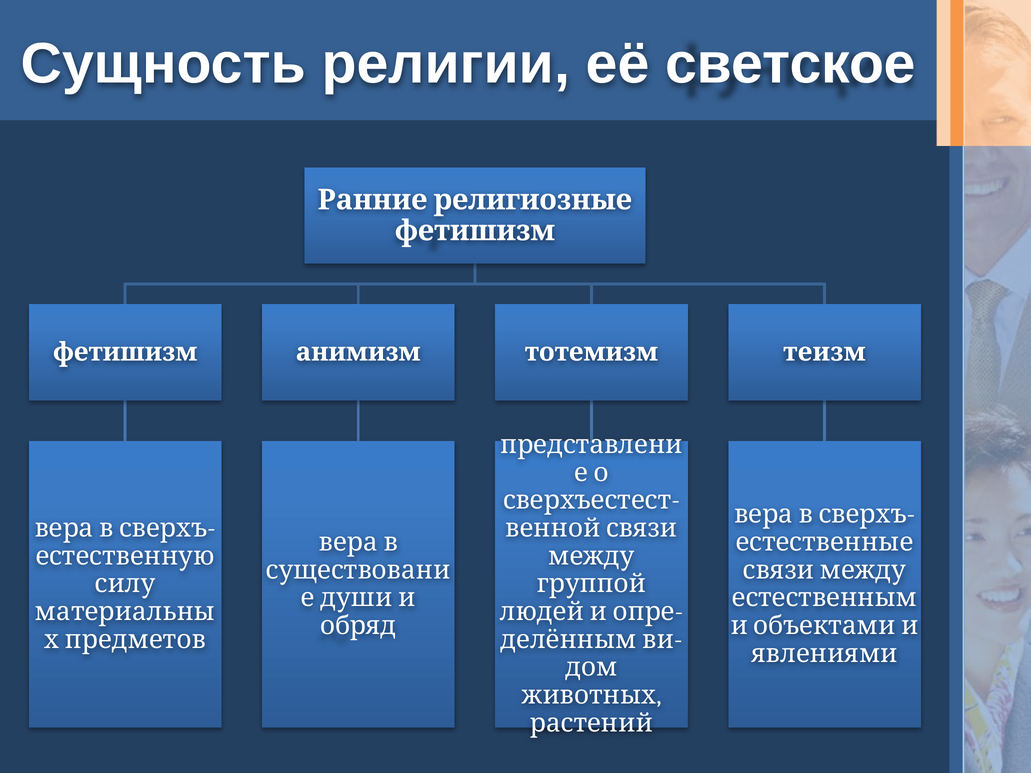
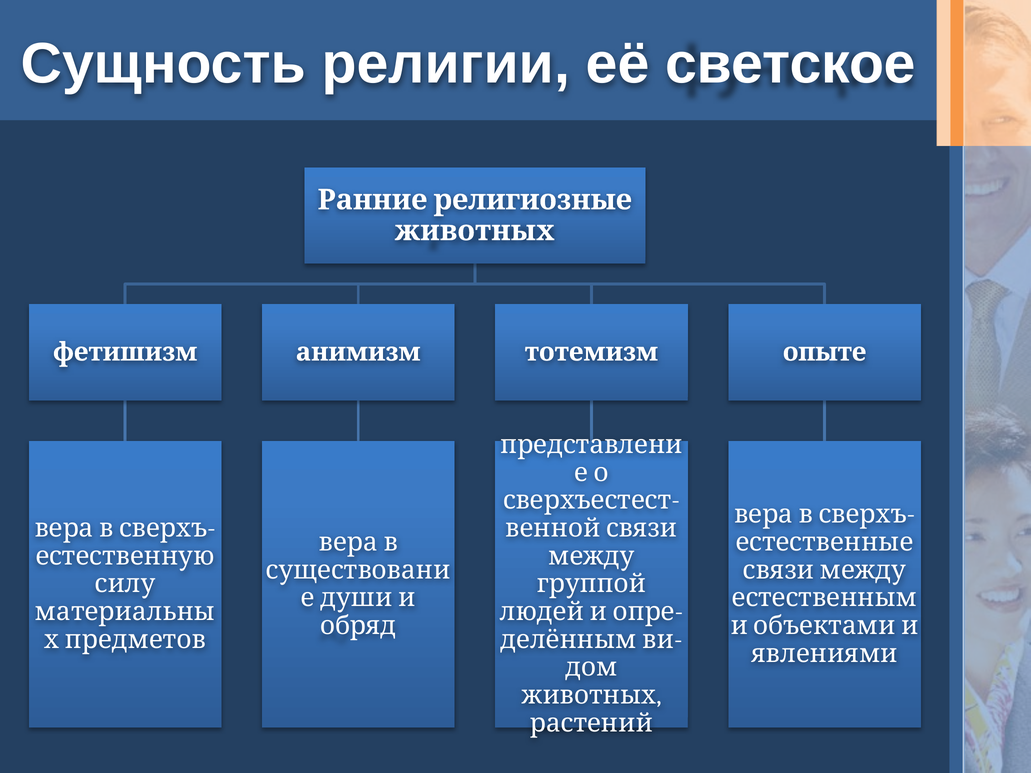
фетишизм at (475, 231): фетишизм -> животных
теизм: теизм -> опыте
